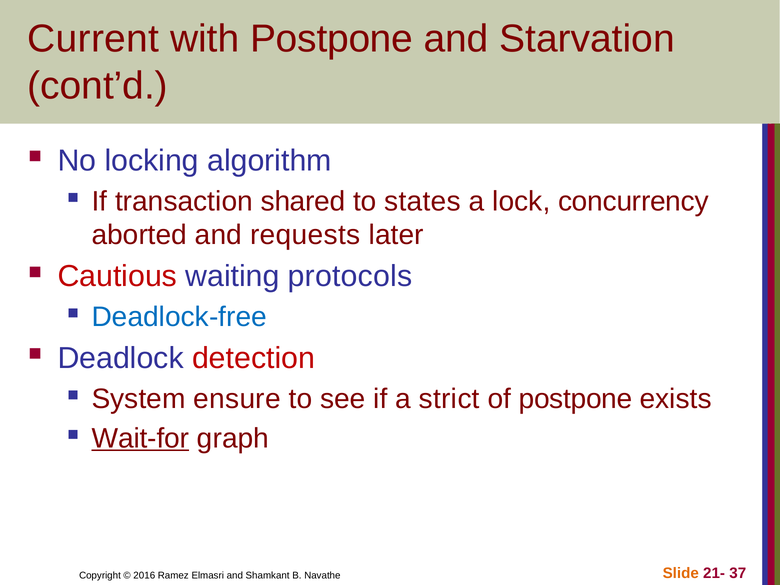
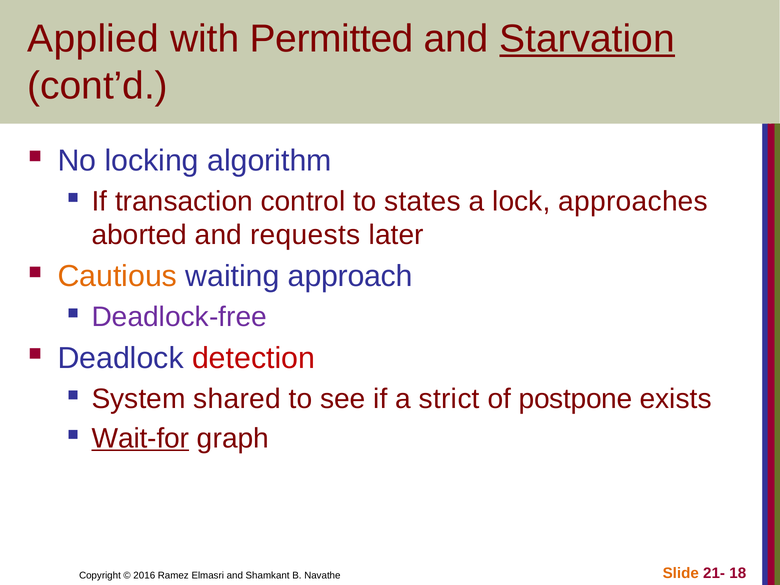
Current: Current -> Applied
with Postpone: Postpone -> Permitted
Starvation underline: none -> present
shared: shared -> control
concurrency: concurrency -> approaches
Cautious colour: red -> orange
protocols: protocols -> approach
Deadlock-free colour: blue -> purple
ensure: ensure -> shared
37: 37 -> 18
